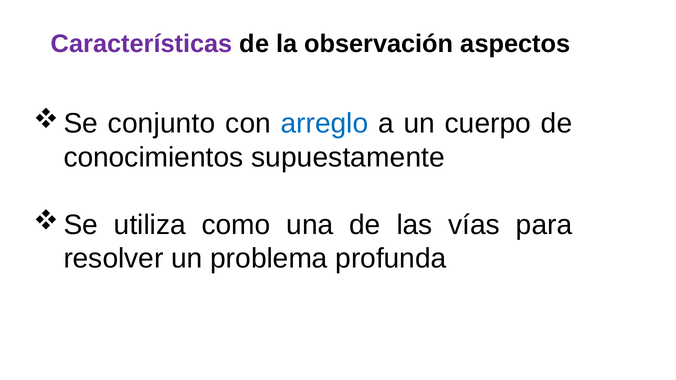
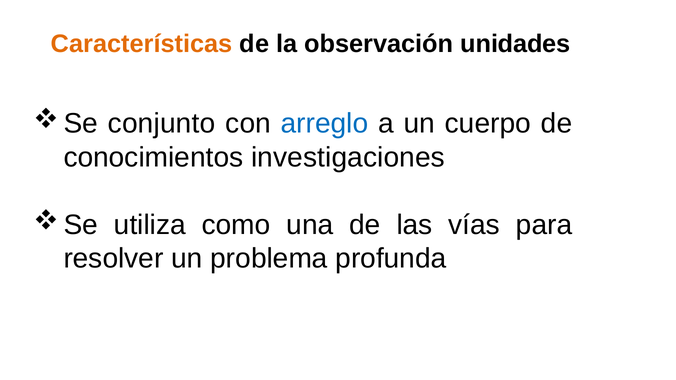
Características colour: purple -> orange
aspectos: aspectos -> unidades
supuestamente: supuestamente -> investigaciones
